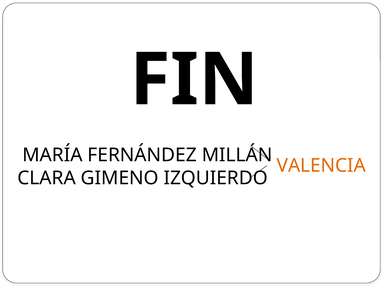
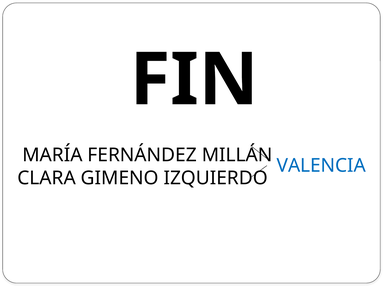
VALENCIA colour: orange -> blue
